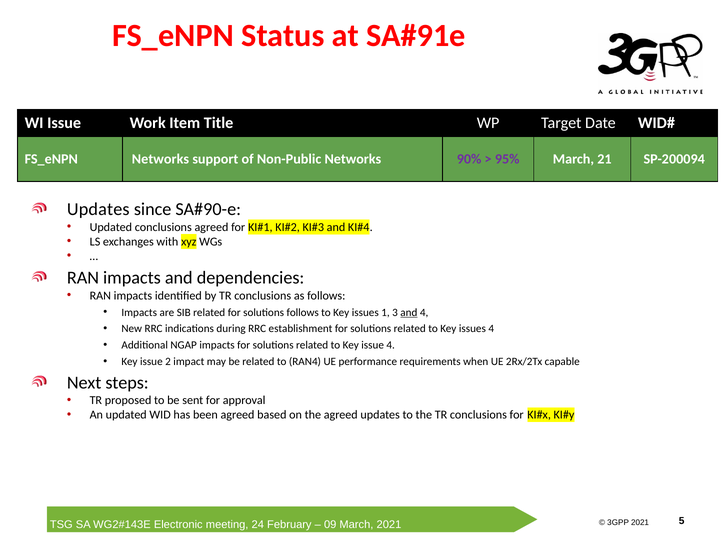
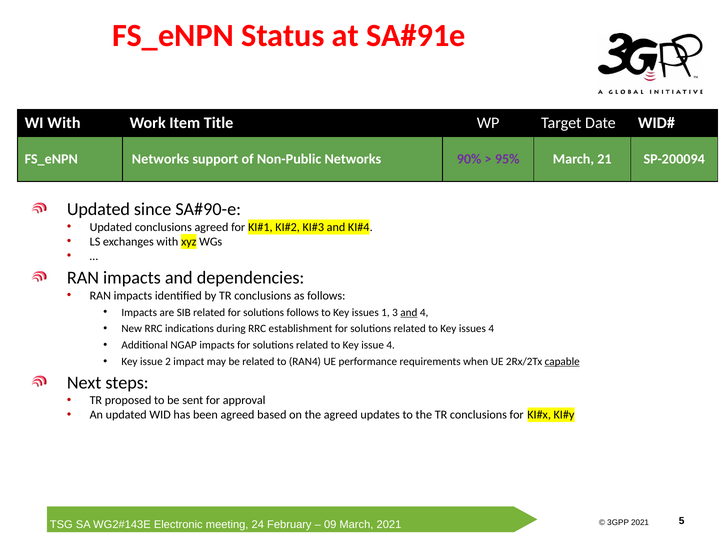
WI Issue: Issue -> With
Updates at (98, 209): Updates -> Updated
capable underline: none -> present
